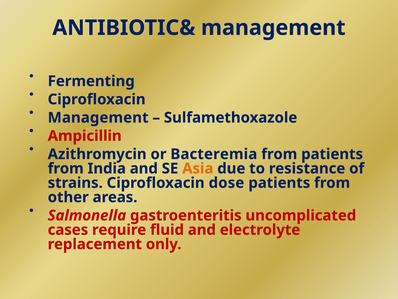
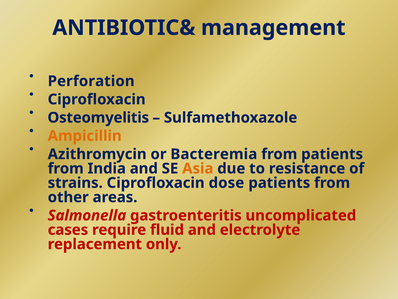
Fermenting: Fermenting -> Perforation
Management at (98, 117): Management -> Osteomyelitis
Ampicillin colour: red -> orange
